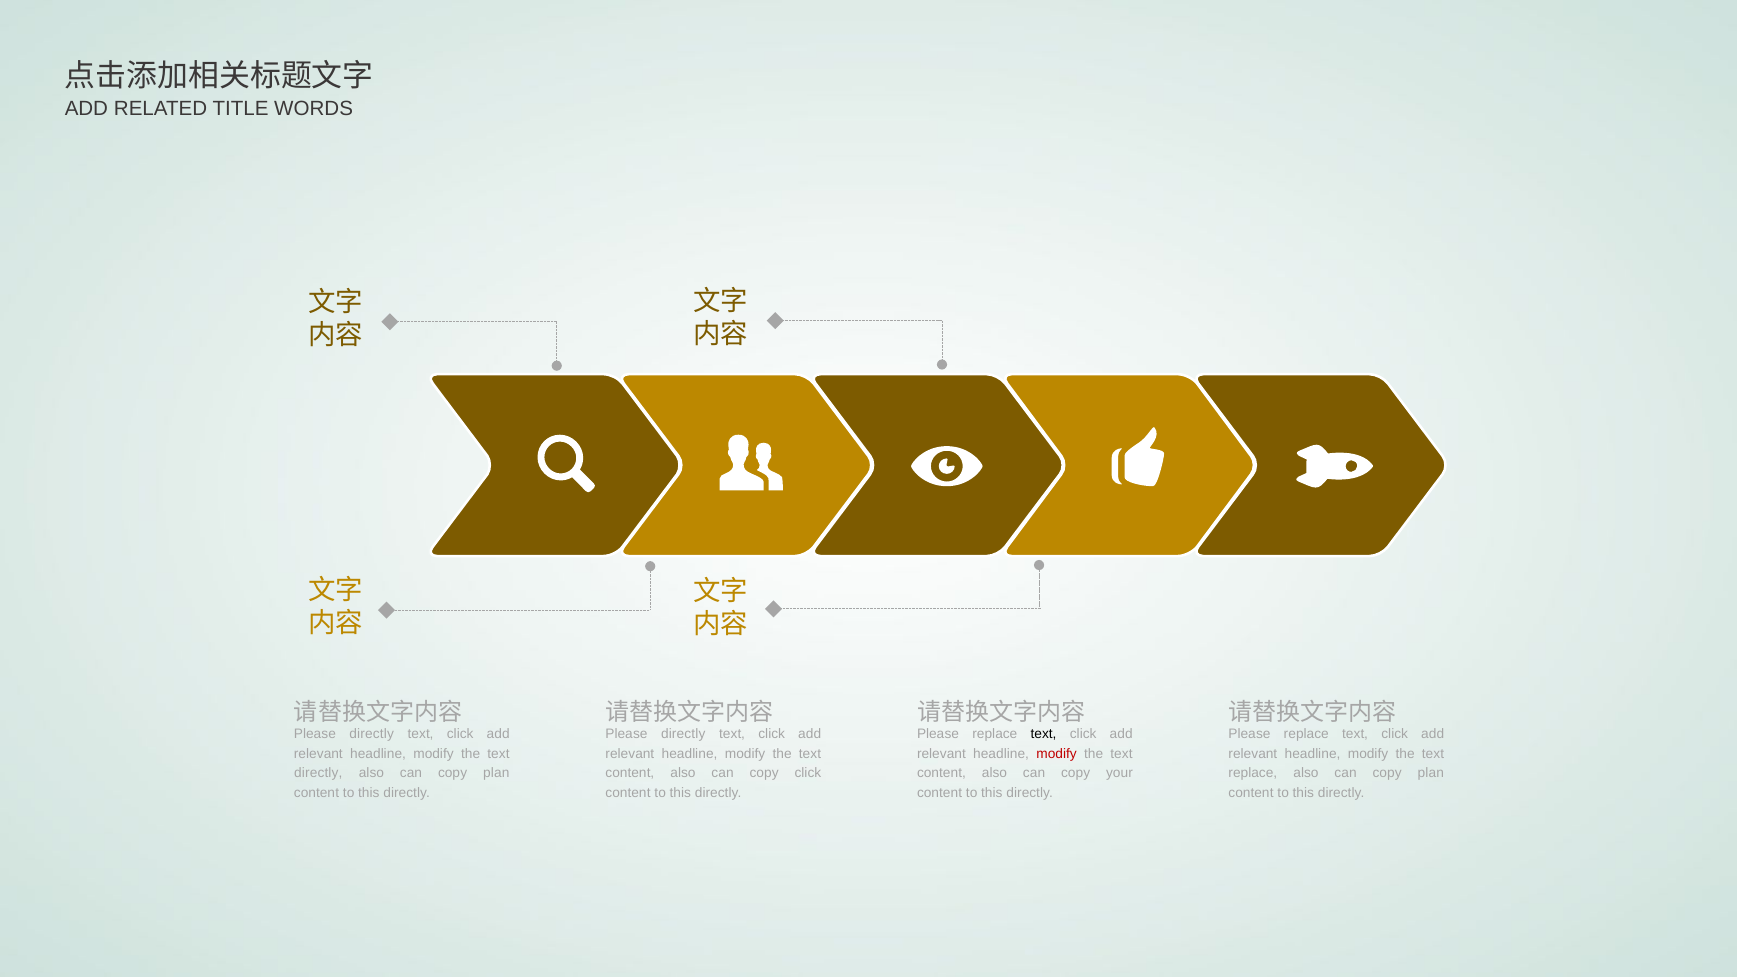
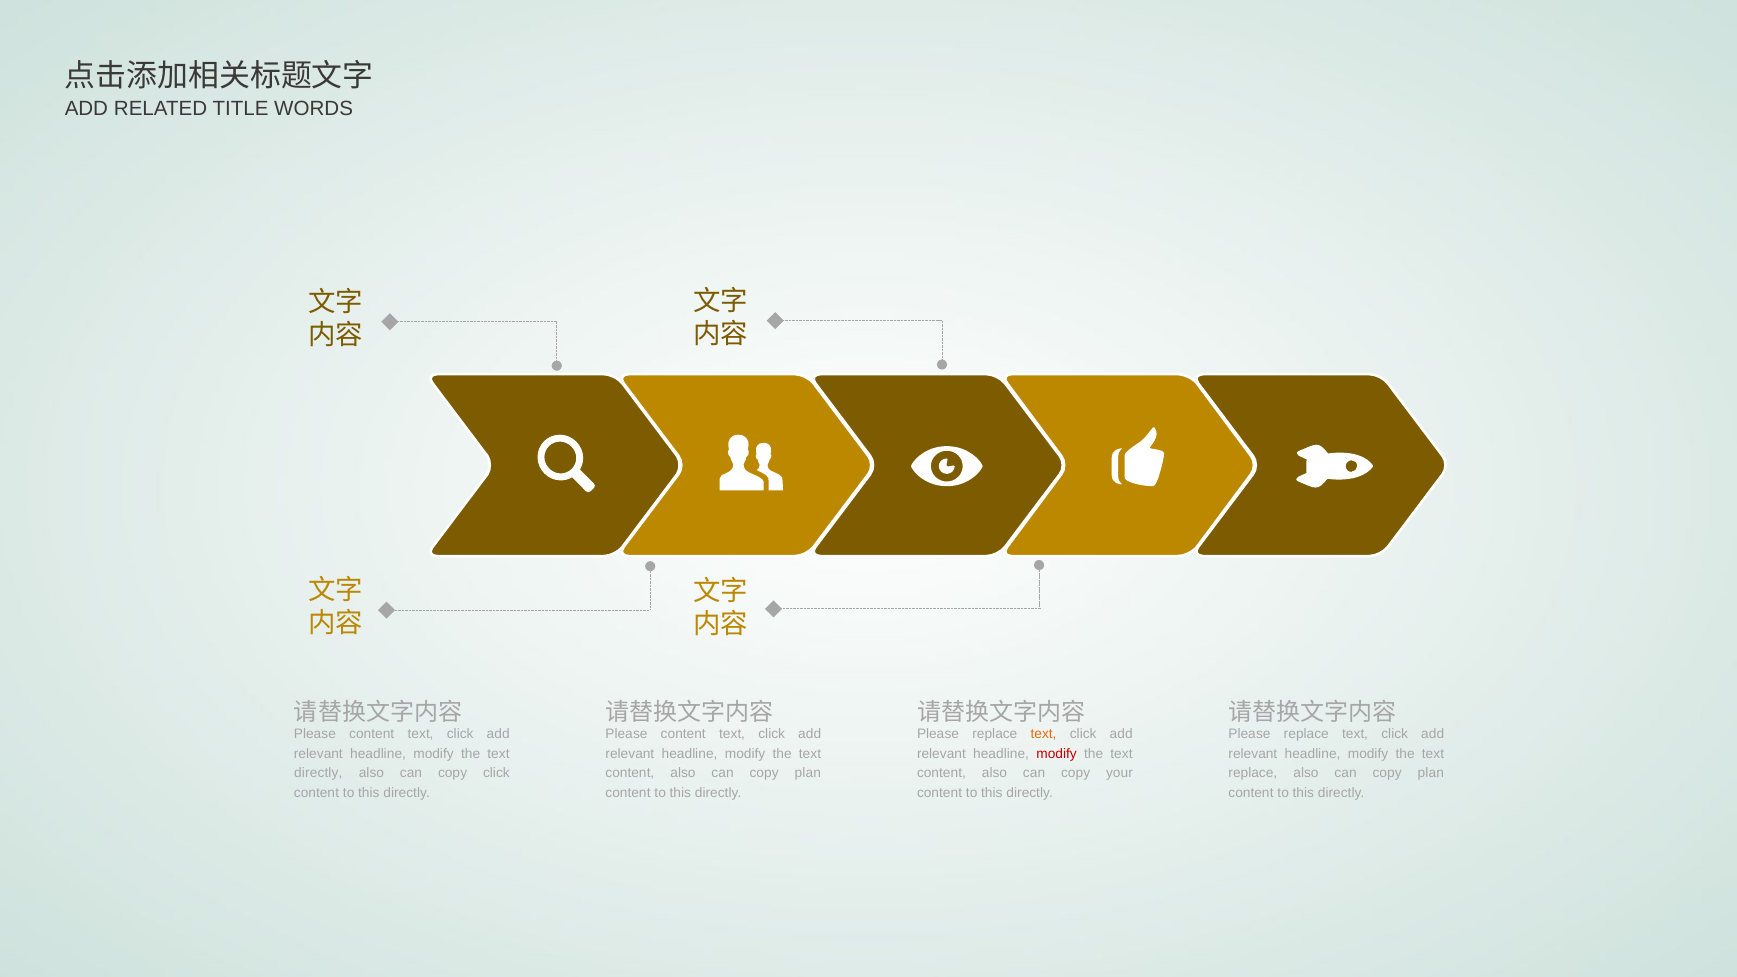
directly at (372, 734): directly -> content
directly at (683, 734): directly -> content
text at (1044, 734) colour: black -> orange
plan at (496, 773): plan -> click
click at (808, 773): click -> plan
